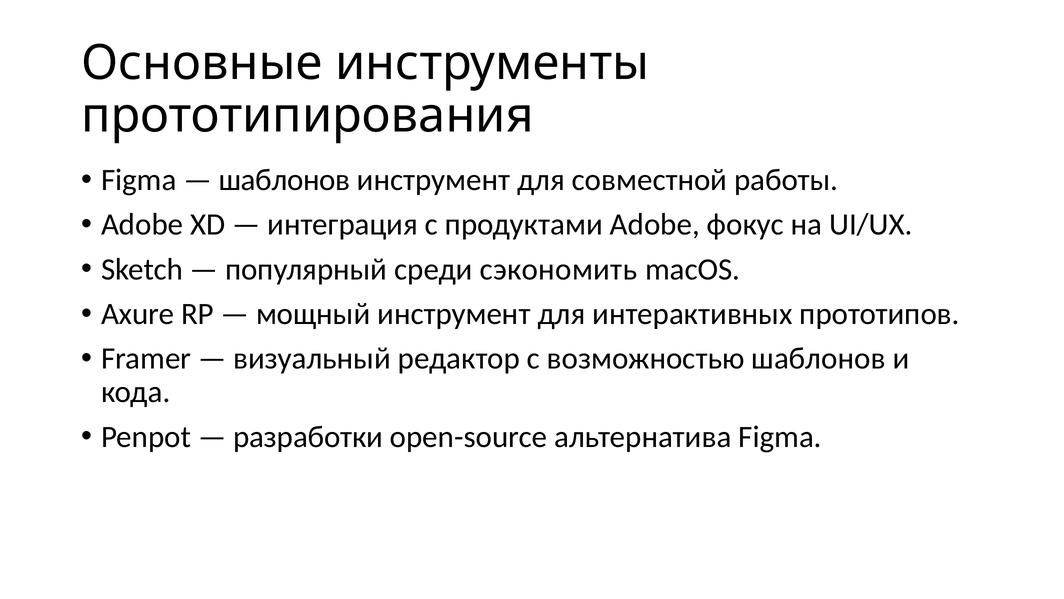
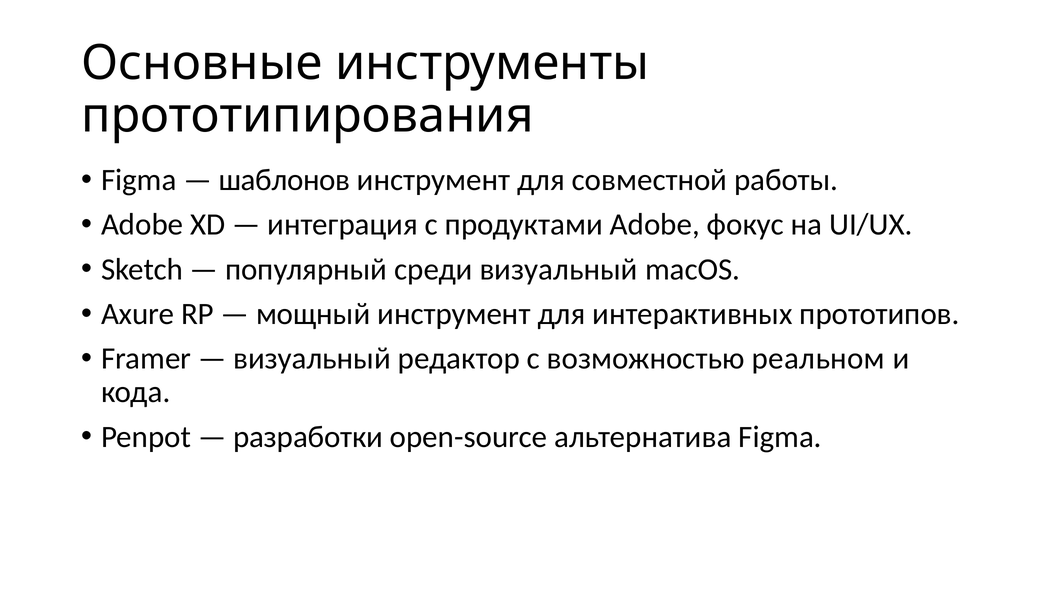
среди сэкономить: сэкономить -> визуальный
возможностью шаблонов: шаблонов -> реальном
